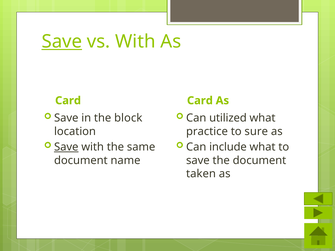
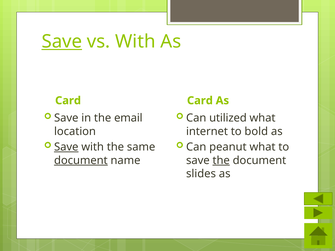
block: block -> email
practice: practice -> internet
sure: sure -> bold
include: include -> peanut
document at (81, 161) underline: none -> present
the at (221, 161) underline: none -> present
taken: taken -> slides
